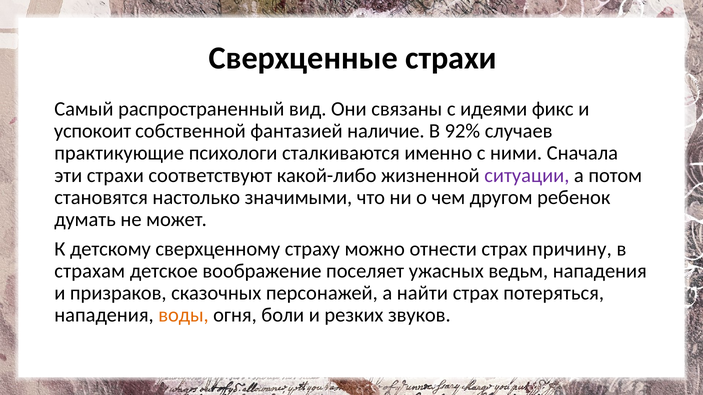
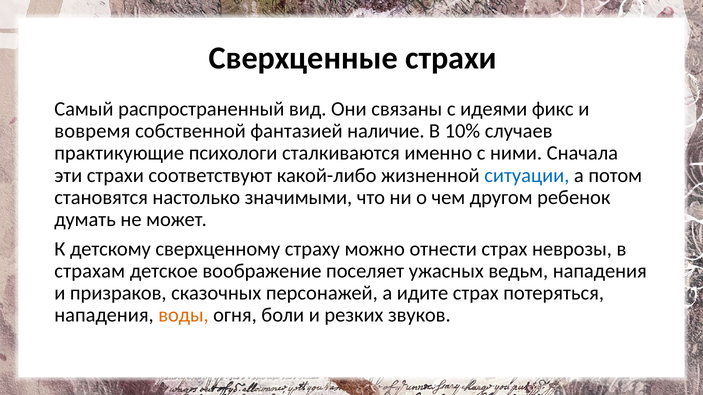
успокоит: успокоит -> вовремя
92%: 92% -> 10%
ситуации colour: purple -> blue
причину: причину -> неврозы
найти: найти -> идите
